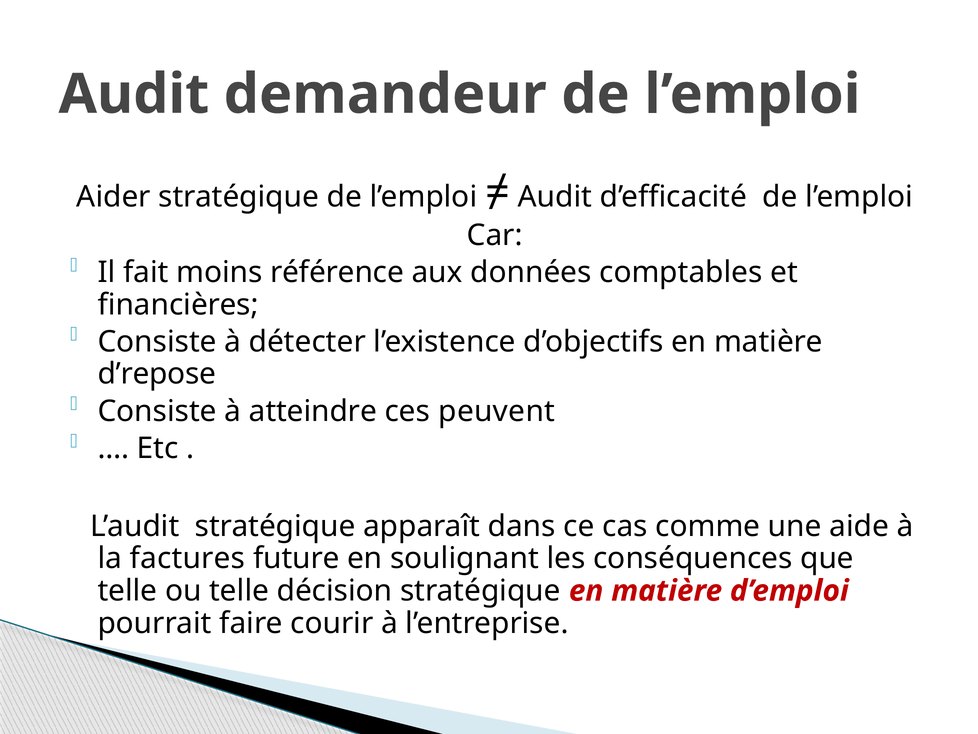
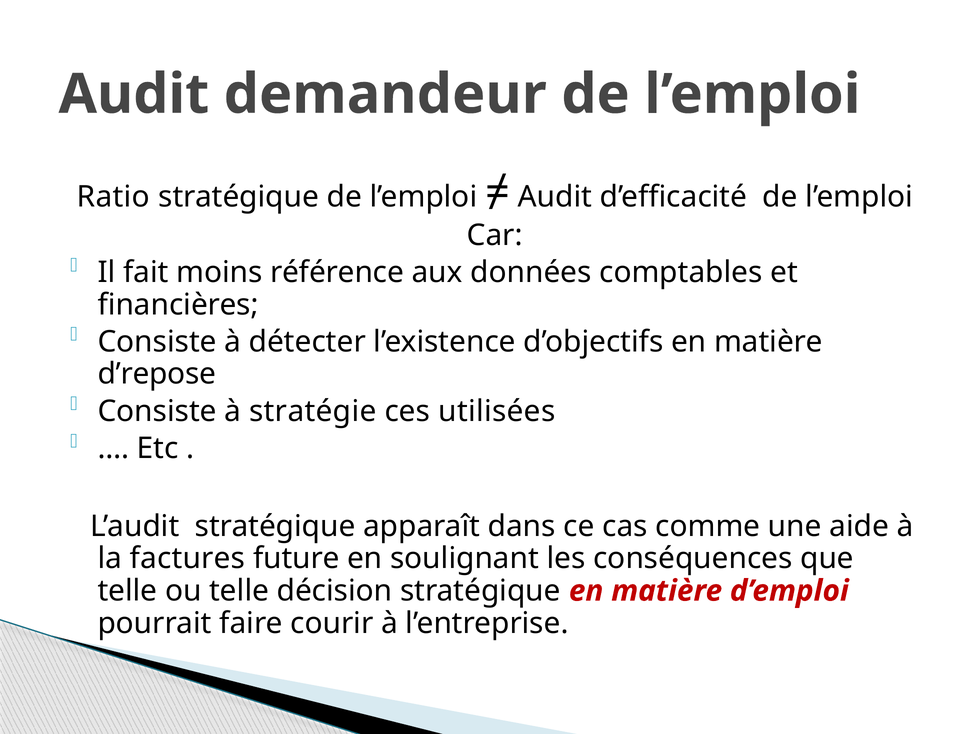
Aider: Aider -> Ratio
atteindre: atteindre -> stratégie
peuvent: peuvent -> utilisées
